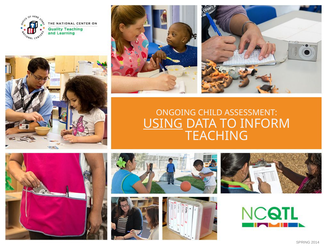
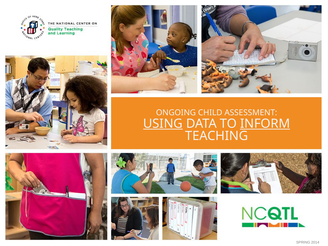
INFORM underline: none -> present
